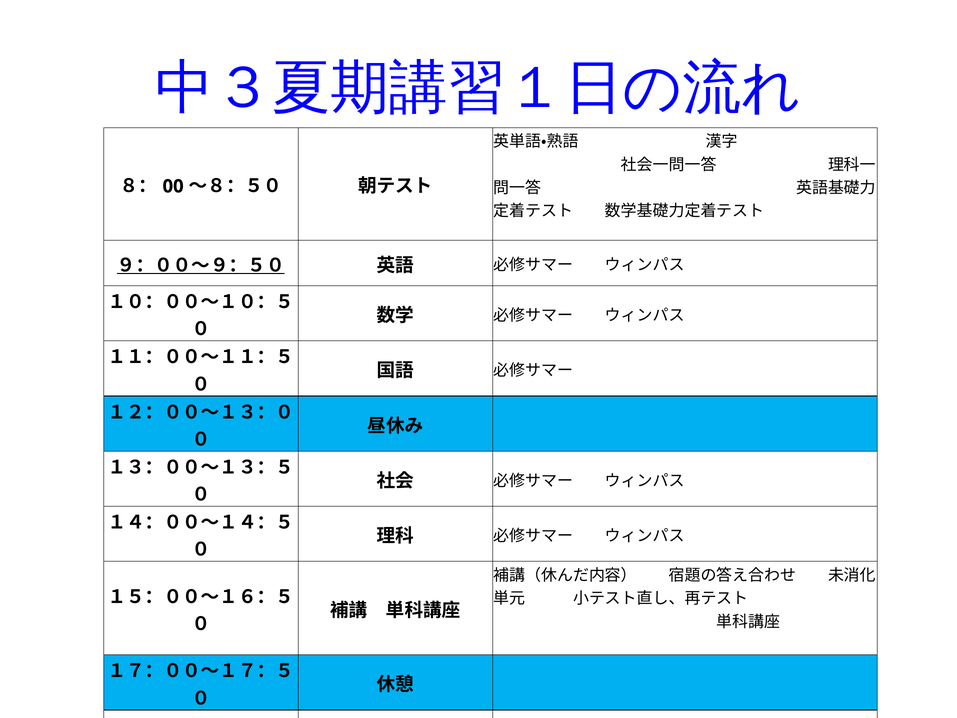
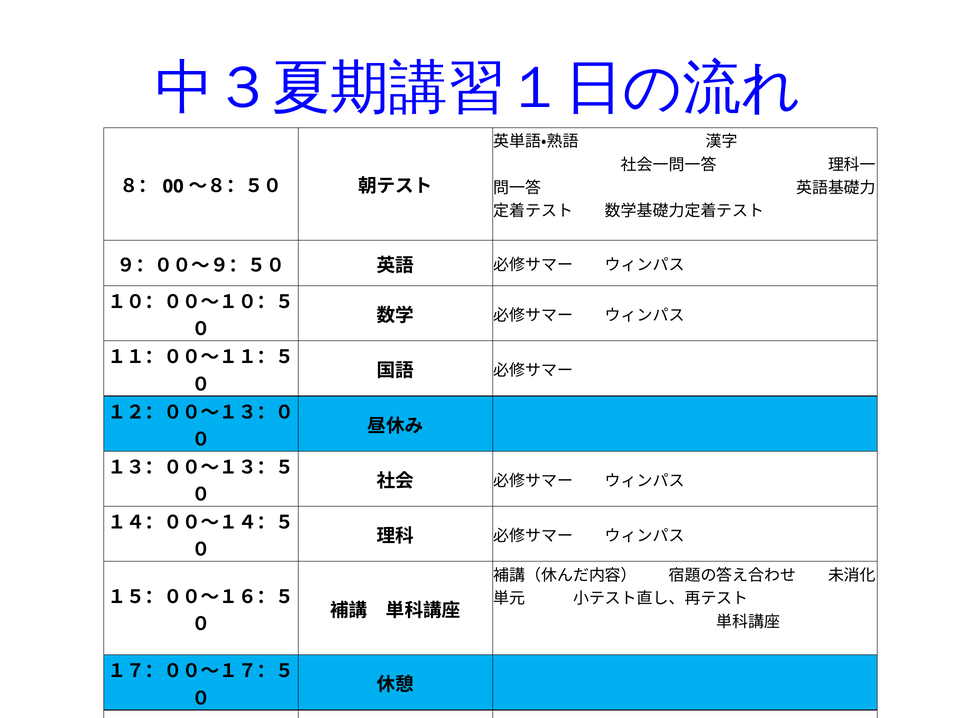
９：００～９：５０ underline: present -> none
